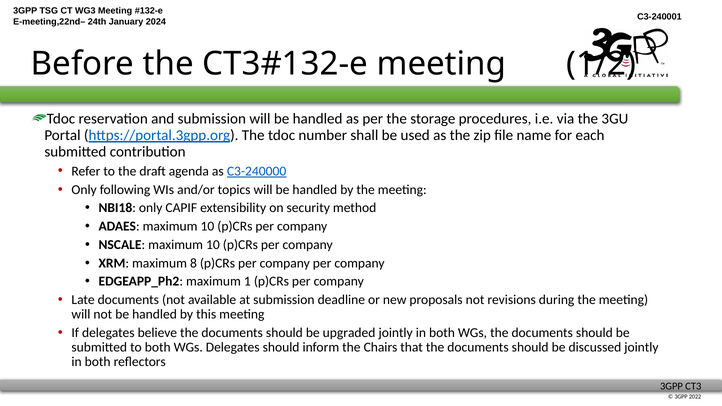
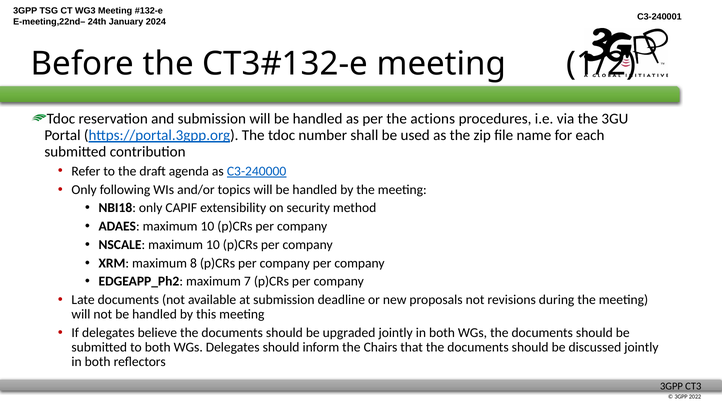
storage: storage -> actions
1: 1 -> 7
